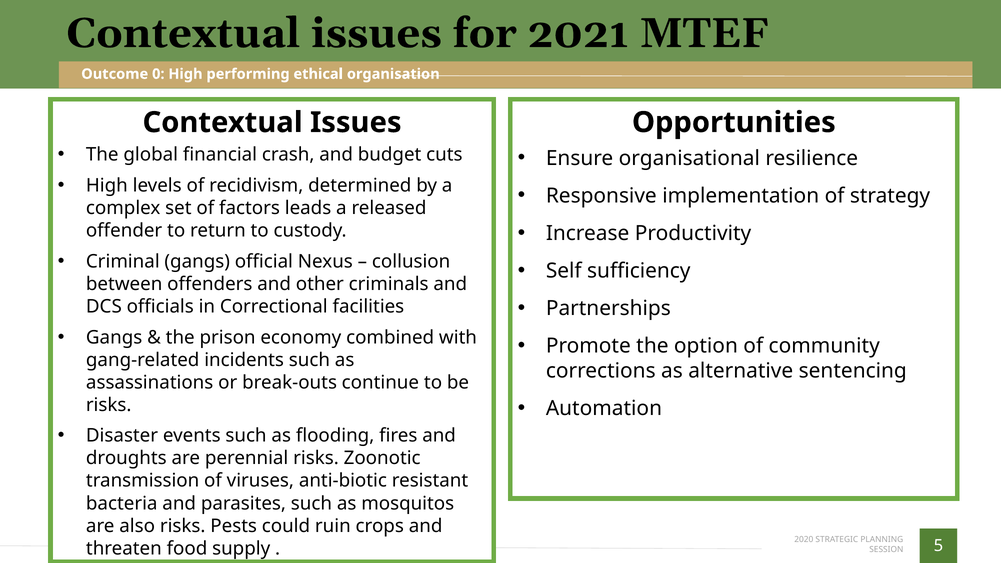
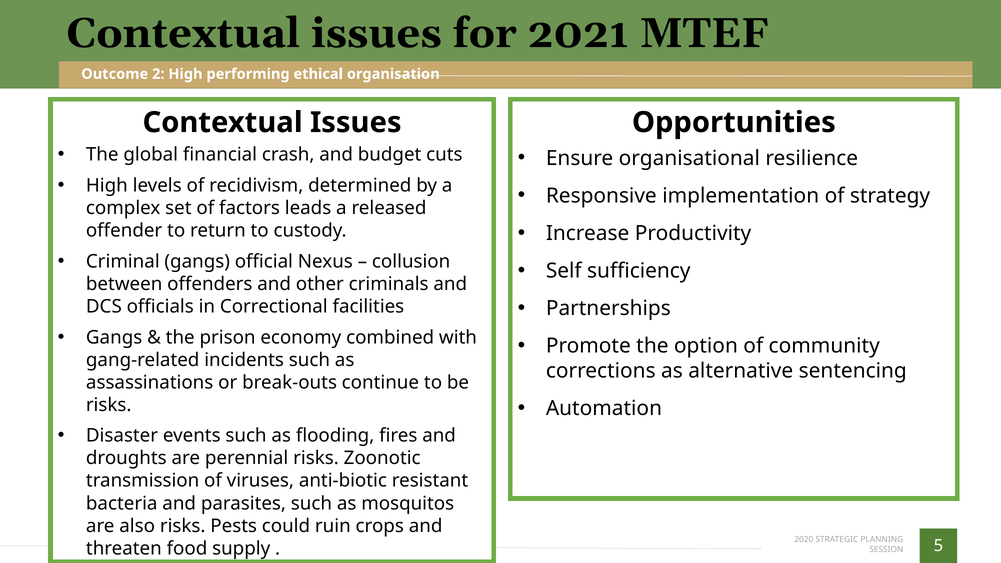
0: 0 -> 2
